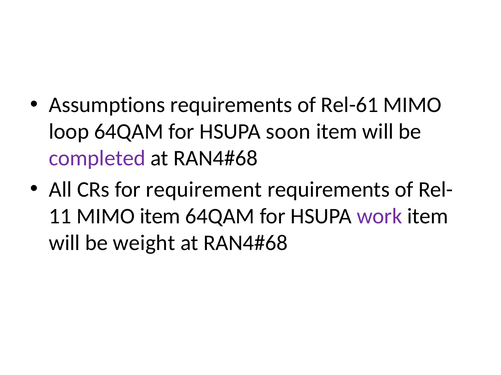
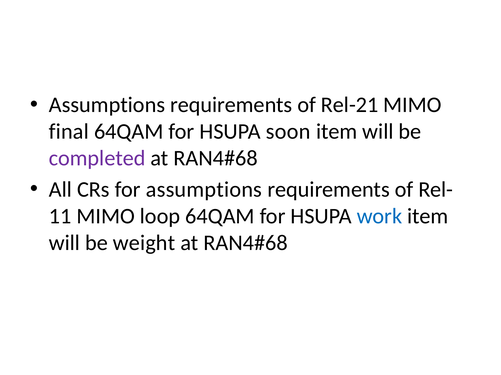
Rel-61: Rel-61 -> Rel-21
loop: loop -> final
for requirement: requirement -> assumptions
MIMO item: item -> loop
work colour: purple -> blue
